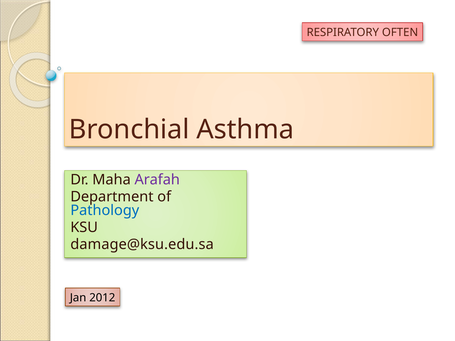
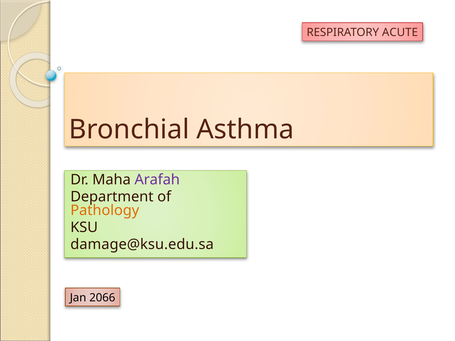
OFTEN: OFTEN -> ACUTE
Pathology colour: blue -> orange
2012: 2012 -> 2066
